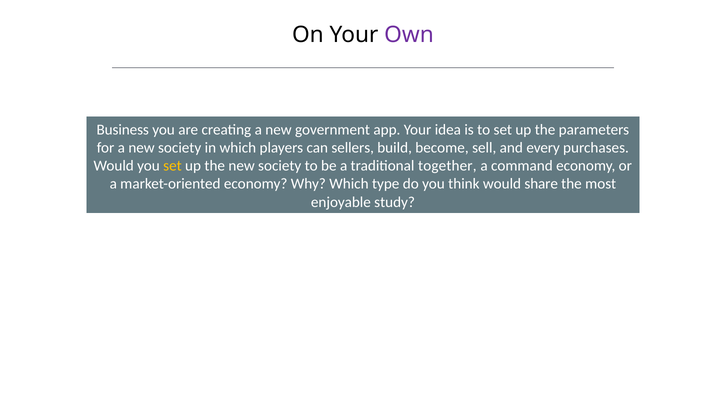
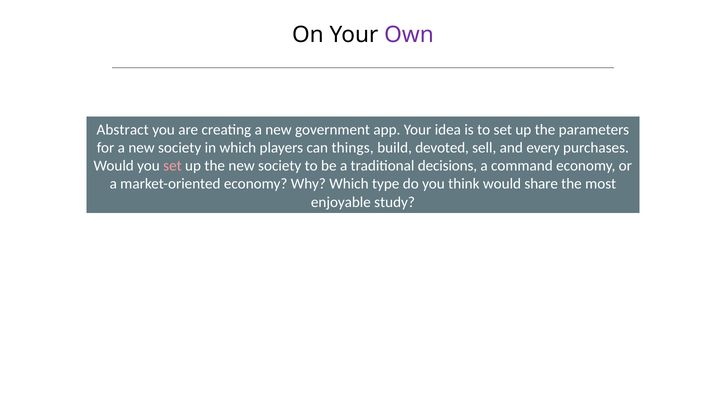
Business: Business -> Abstract
sellers: sellers -> things
become: become -> devoted
set at (172, 166) colour: yellow -> pink
together: together -> decisions
